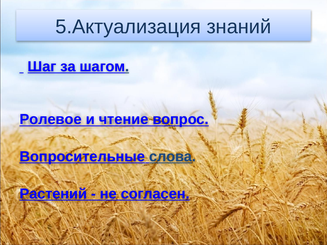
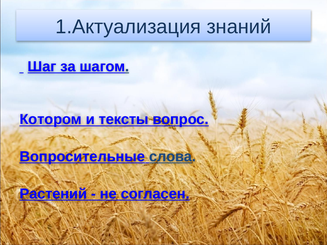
5.Актуализация: 5.Актуализация -> 1.Актуализация
Ролевое: Ролевое -> Котором
чтение: чтение -> тексты
